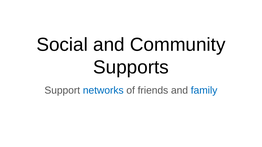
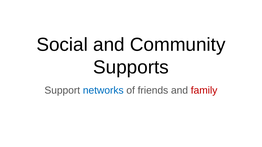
family colour: blue -> red
